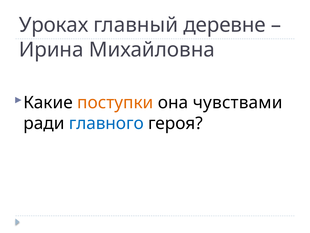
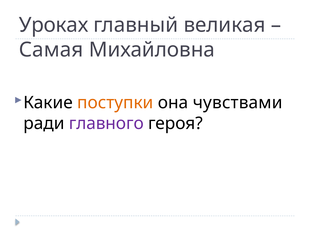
деревне: деревне -> великая
Ирина: Ирина -> Самая
главного colour: blue -> purple
